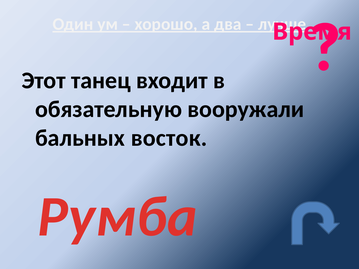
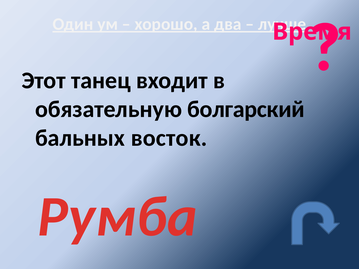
вооружали: вооружали -> болгарский
